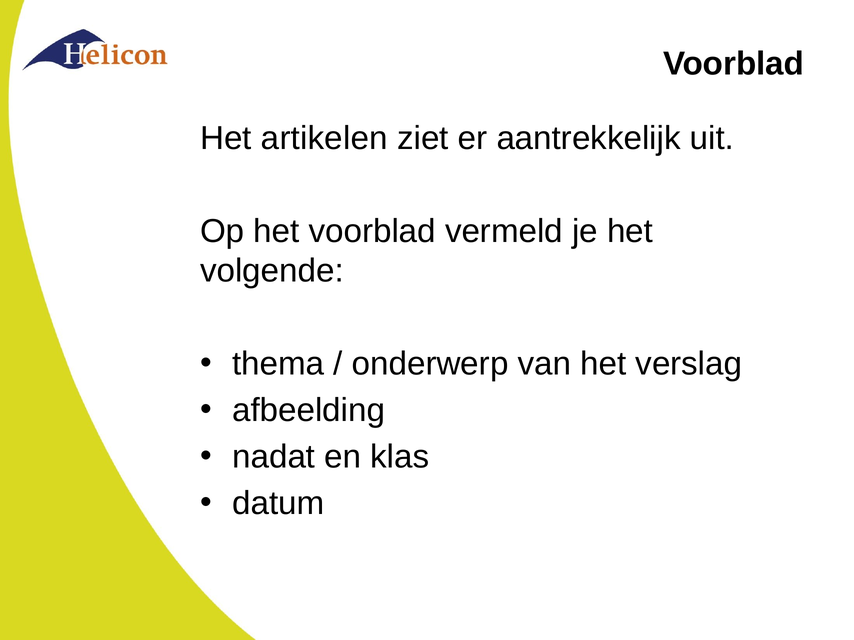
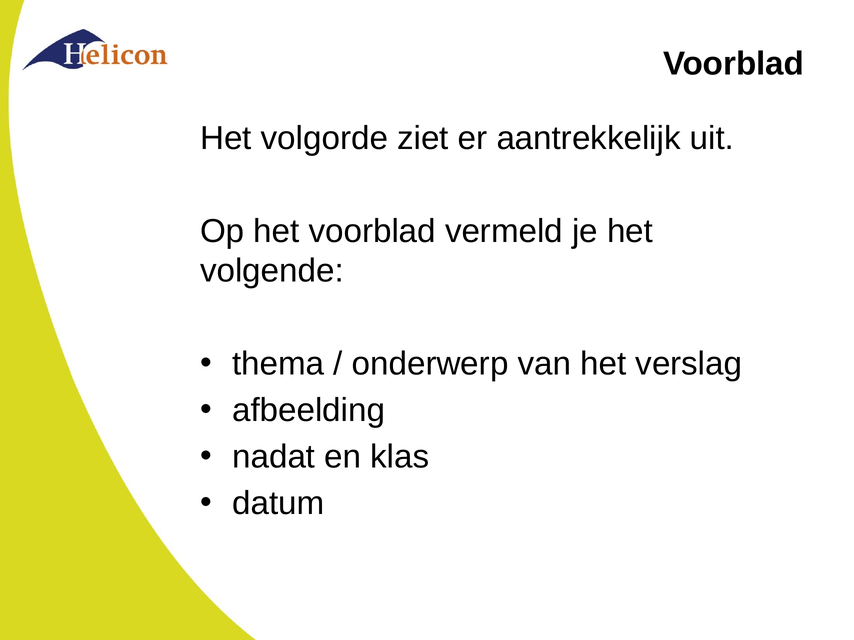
artikelen: artikelen -> volgorde
